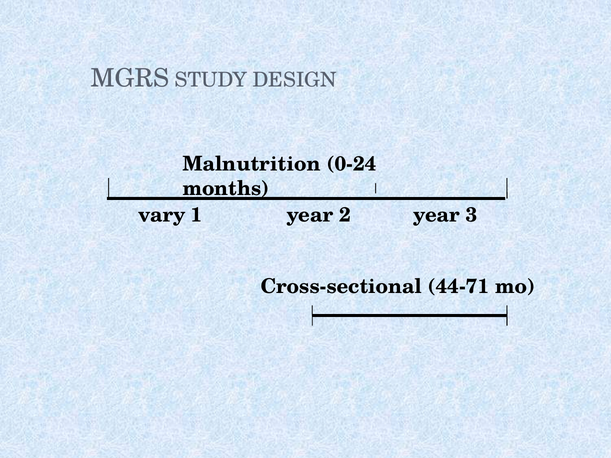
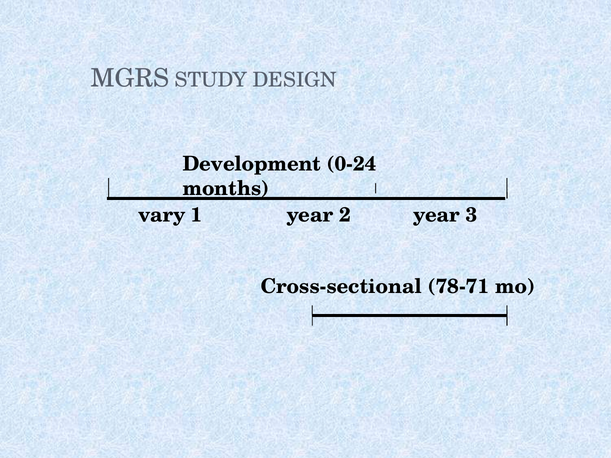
Malnutrition: Malnutrition -> Development
44-71: 44-71 -> 78-71
